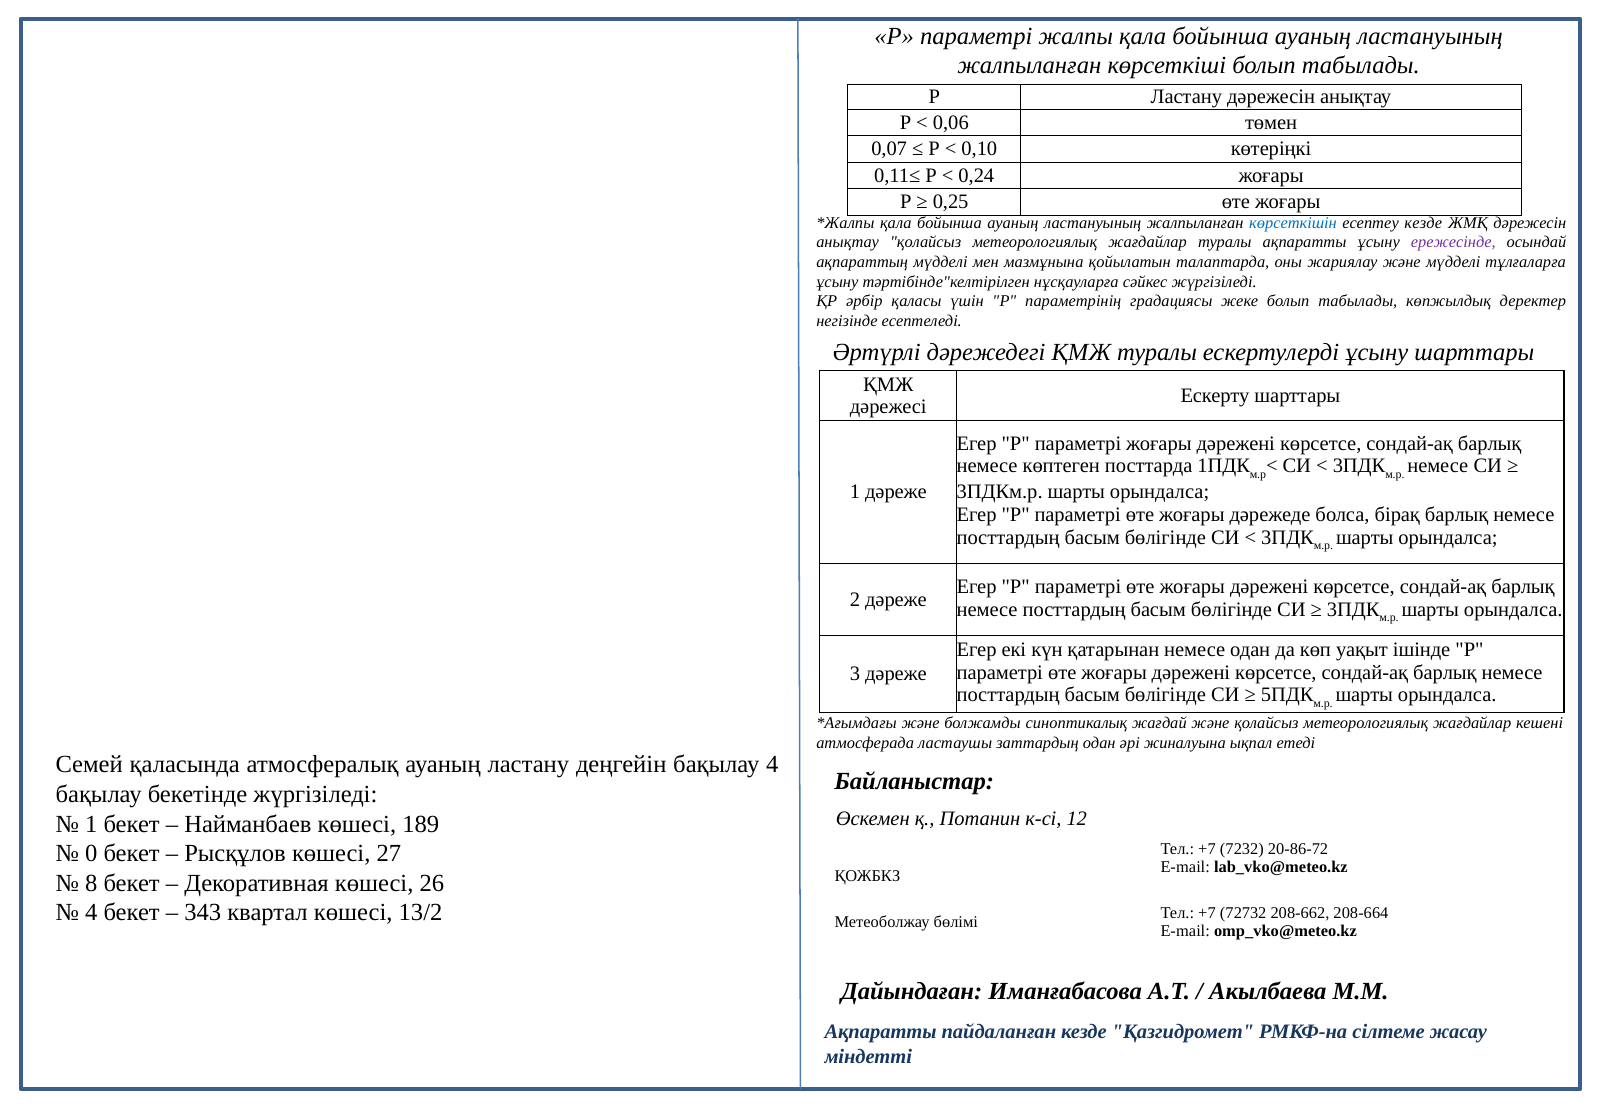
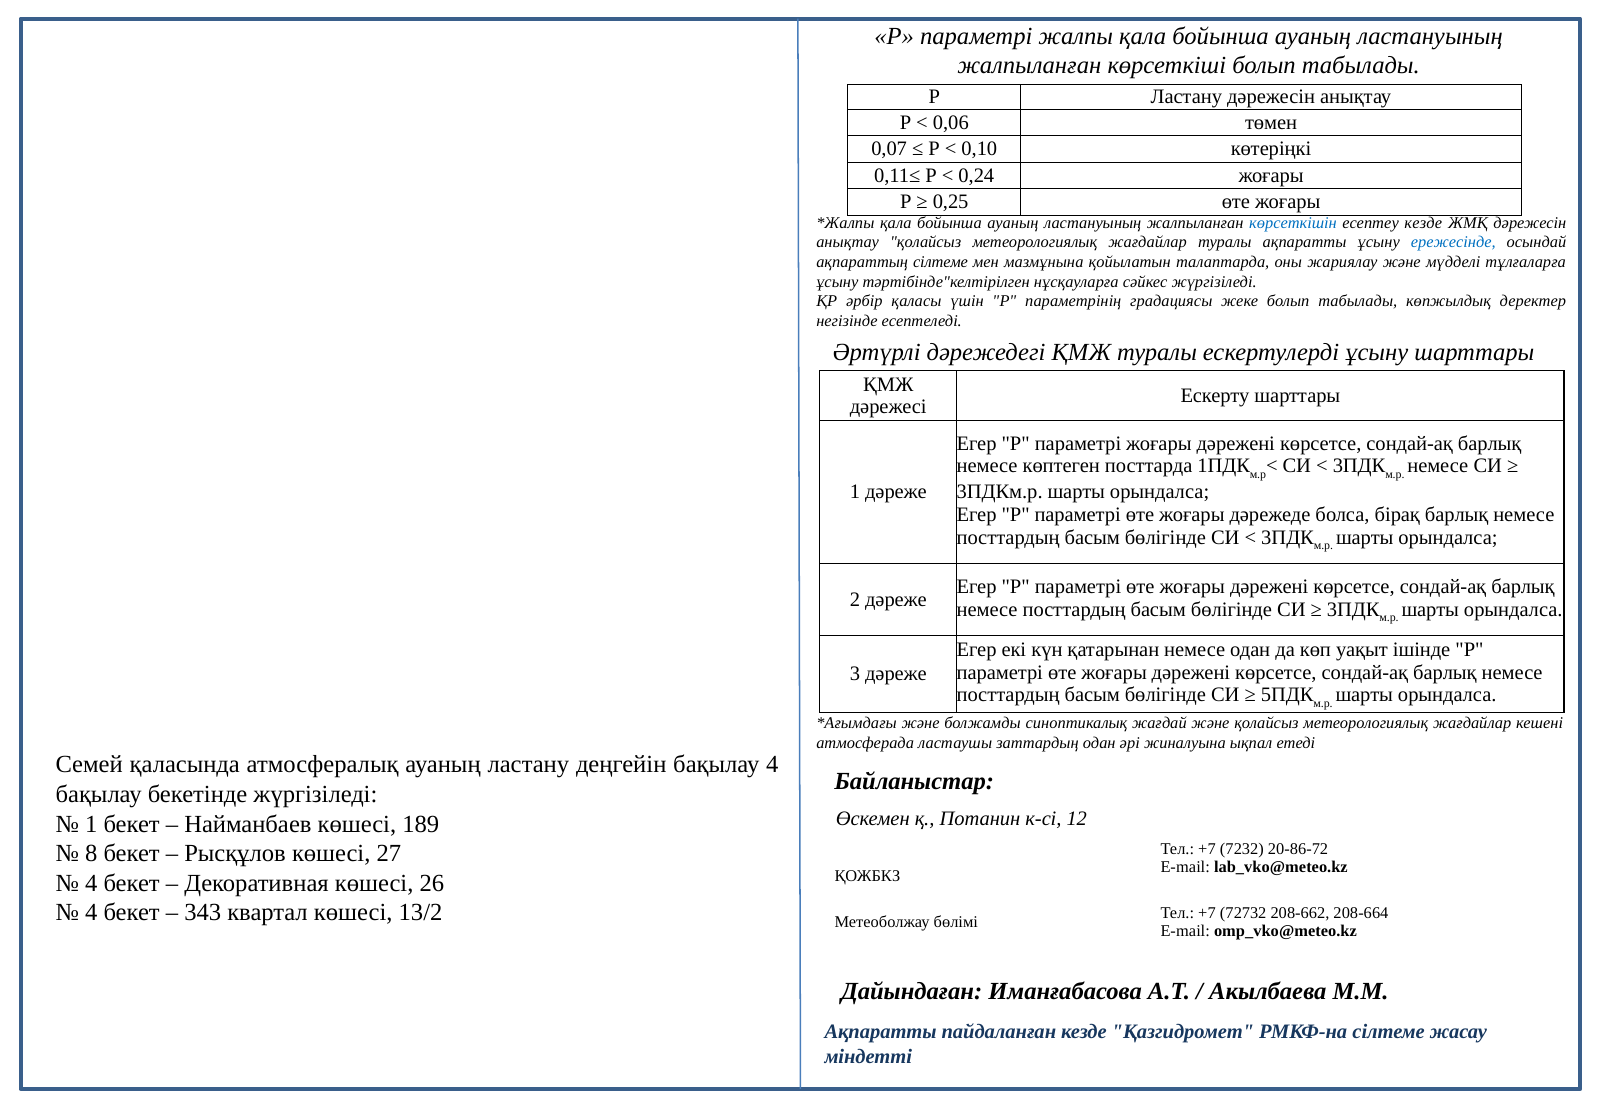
ережесінде colour: purple -> blue
ақпараттың мүдделі: мүдделі -> сілтеме
0: 0 -> 8
8 at (91, 883): 8 -> 4
